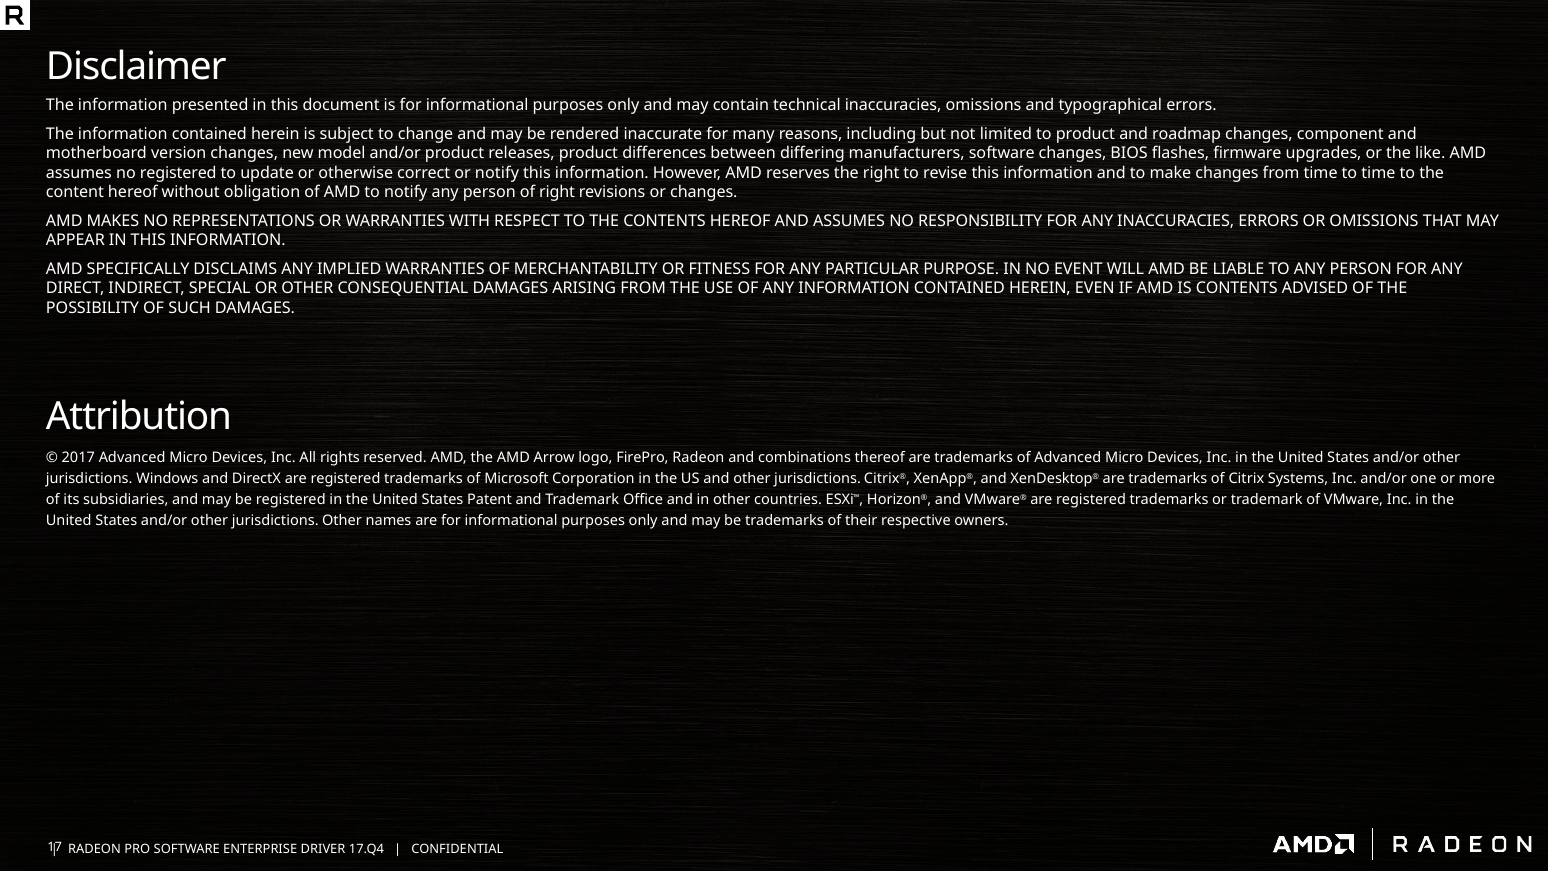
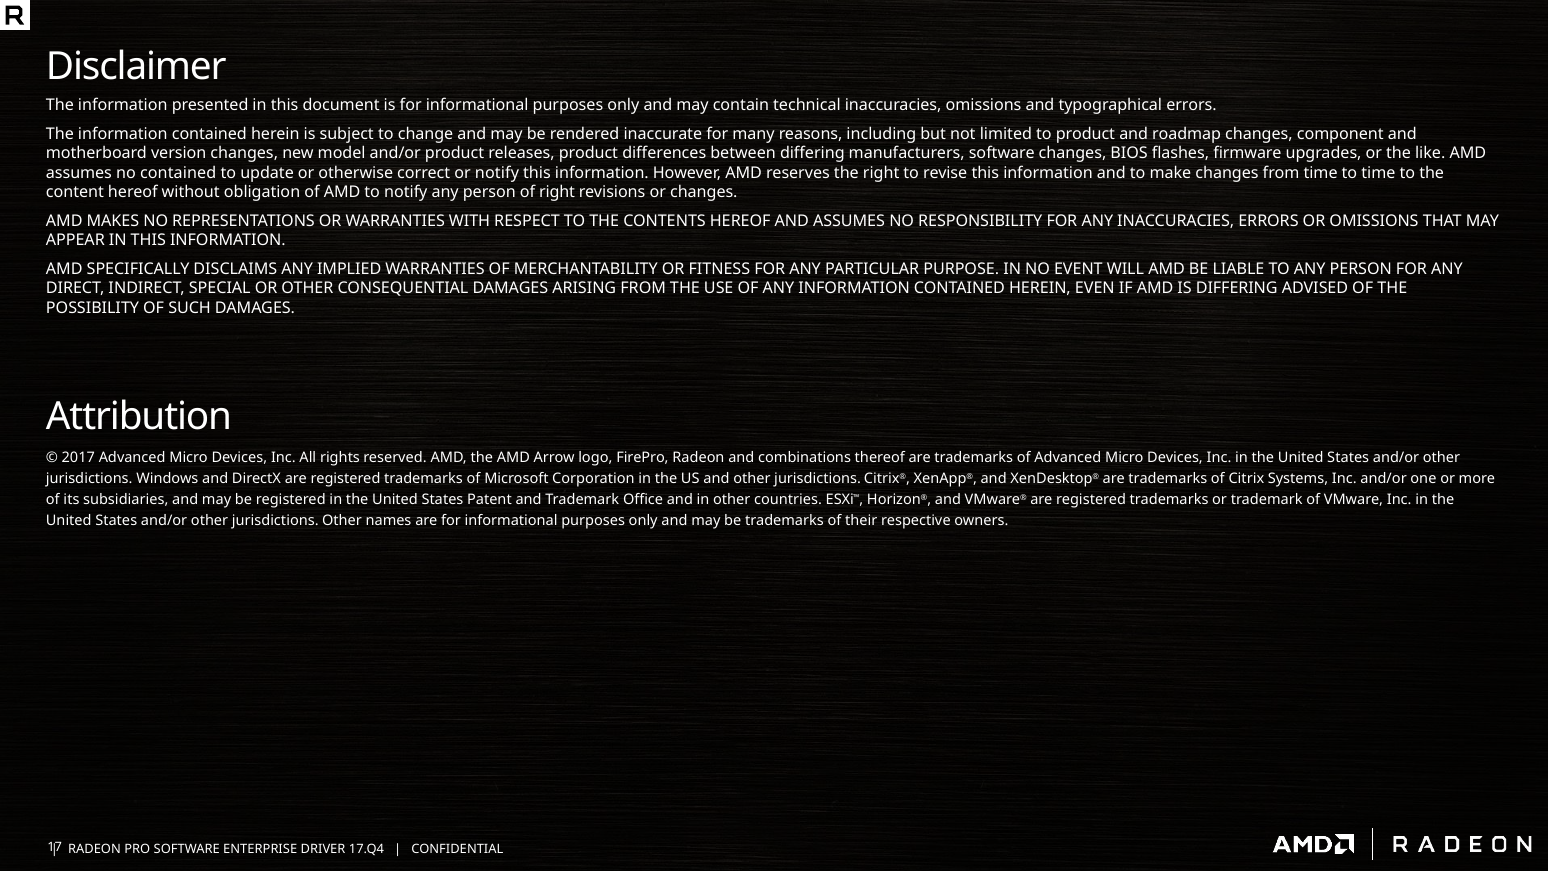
no registered: registered -> contained
IS CONTENTS: CONTENTS -> DIFFERING
